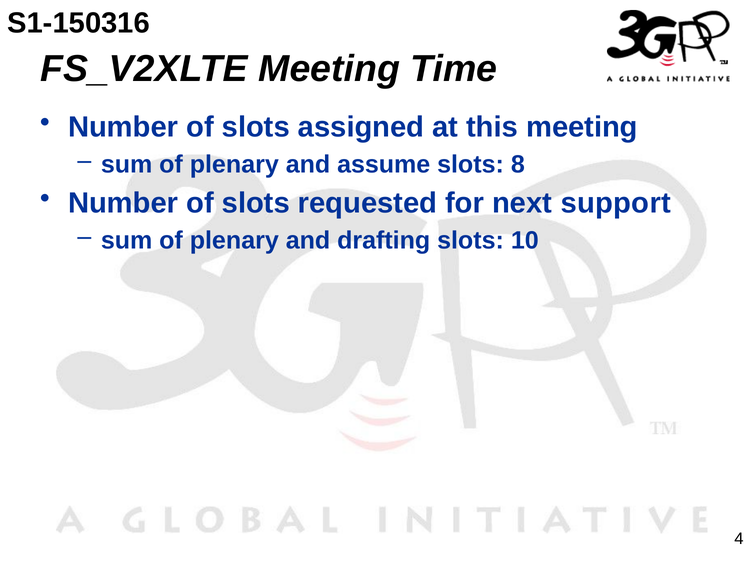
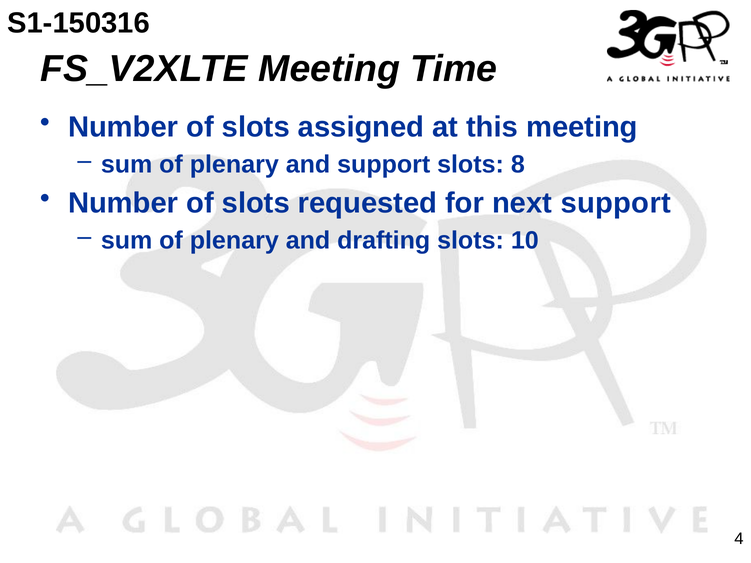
and assume: assume -> support
